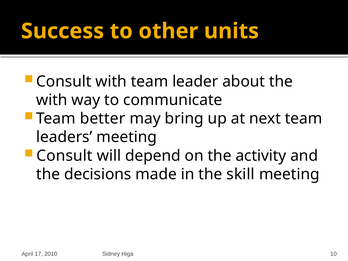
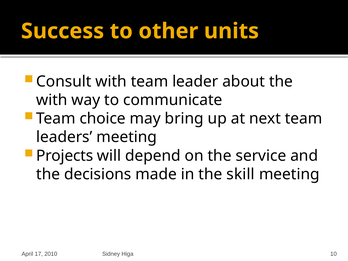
better: better -> choice
Consult at (64, 156): Consult -> Projects
activity: activity -> service
